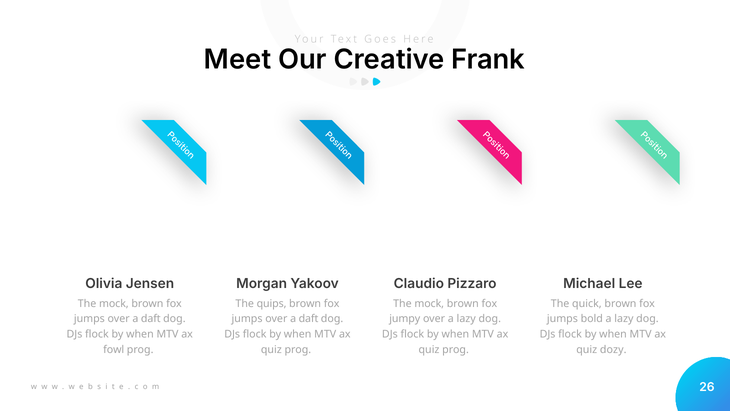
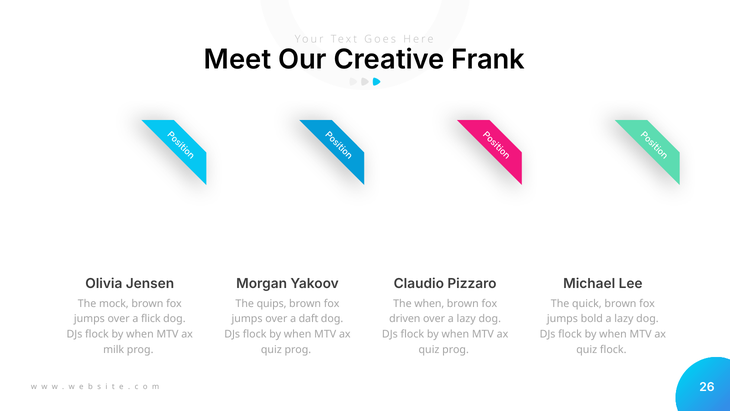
mock at (429, 303): mock -> when
daft at (151, 319): daft -> flick
jumpy: jumpy -> driven
fowl: fowl -> milk
quiz dozy: dozy -> flock
